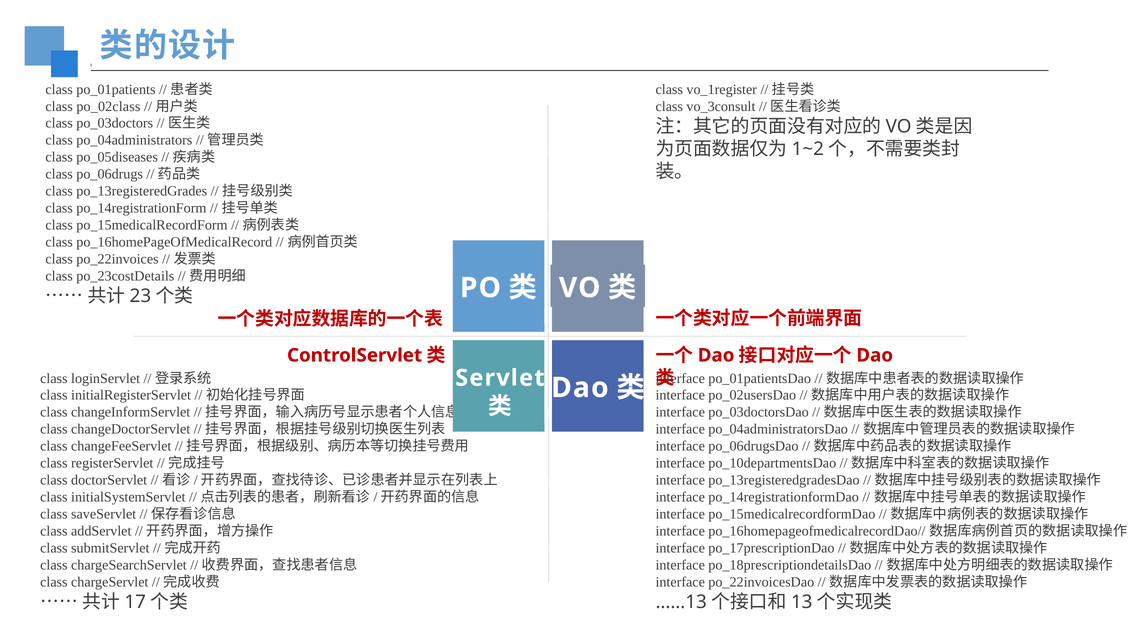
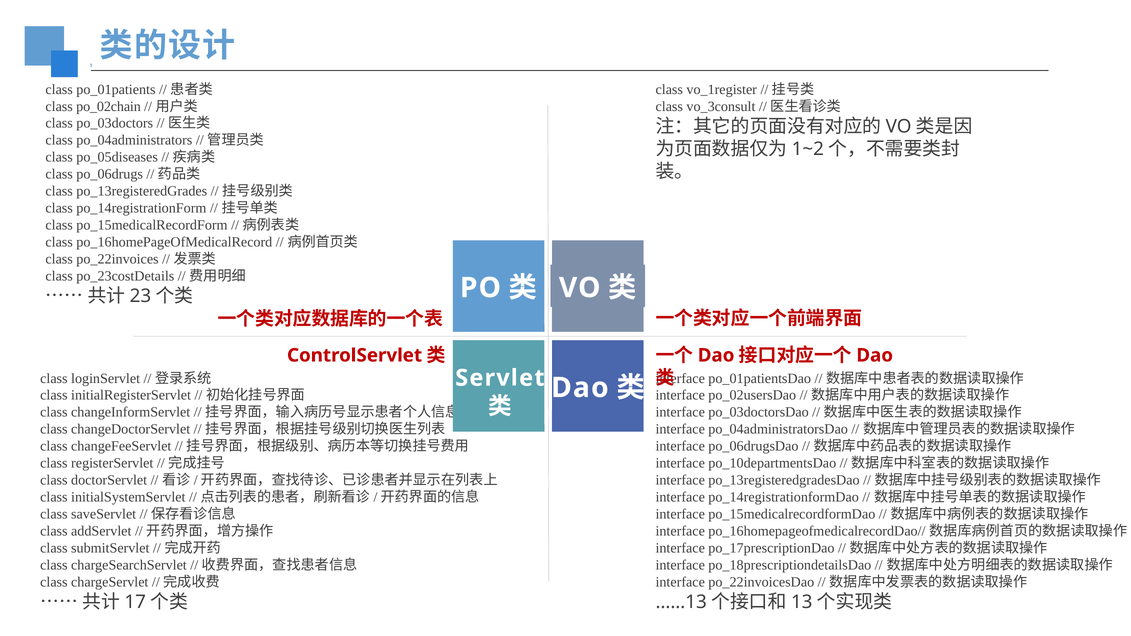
po_02class: po_02class -> po_02chain
